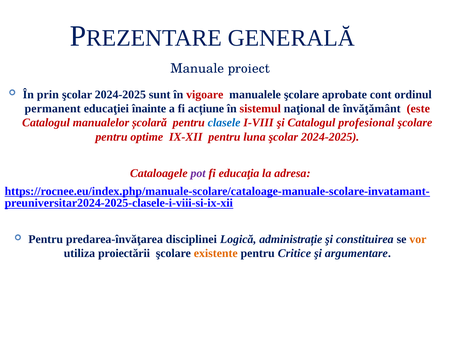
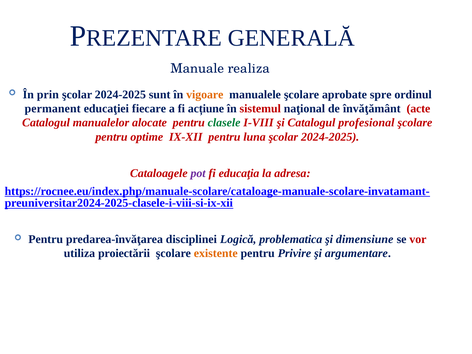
proiect: proiect -> realiza
vigoare colour: red -> orange
cont: cont -> spre
înainte: înainte -> fiecare
este: este -> acte
școlară: școlară -> alocate
clasele colour: blue -> green
administrație: administrație -> problematica
constituirea: constituirea -> dimensiune
vor colour: orange -> red
Critice: Critice -> Privire
